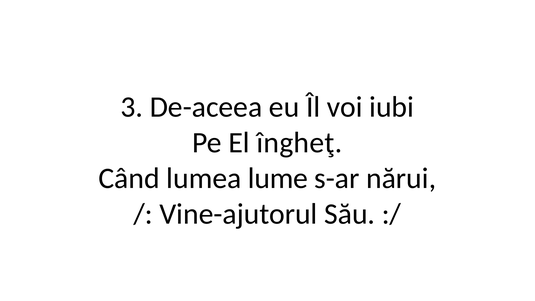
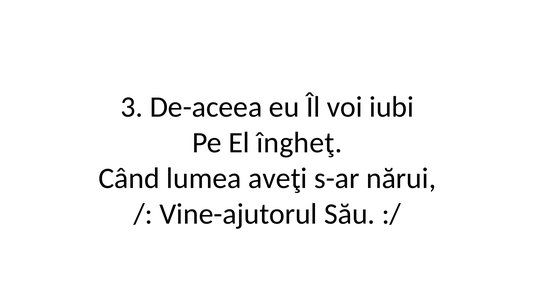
lume: lume -> aveţi
